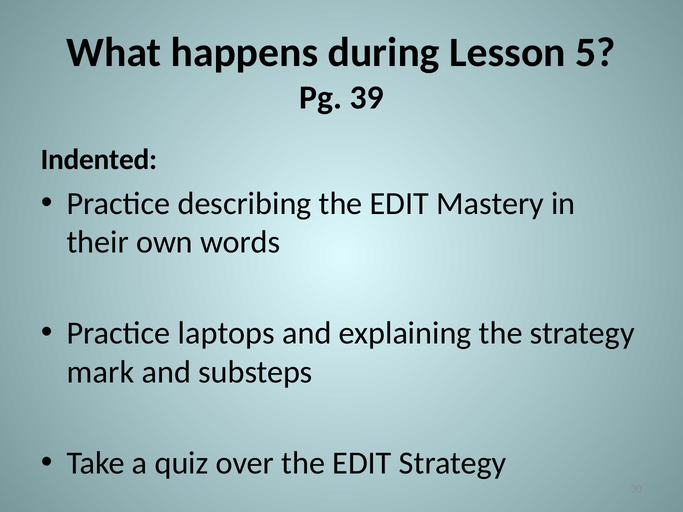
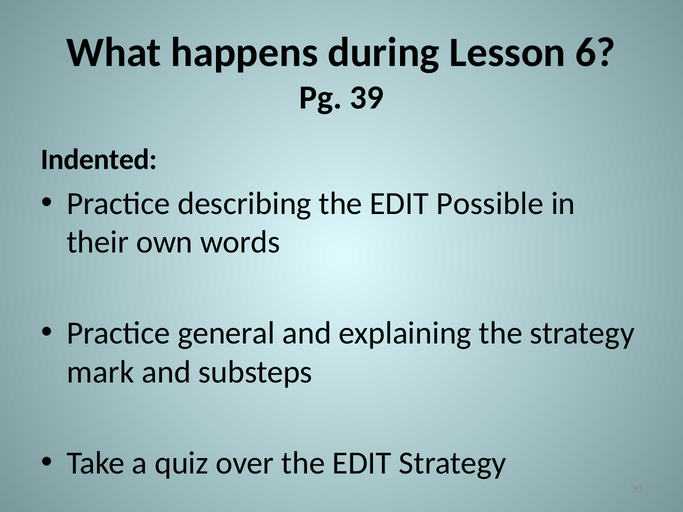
5: 5 -> 6
Mastery: Mastery -> Possible
laptops: laptops -> general
